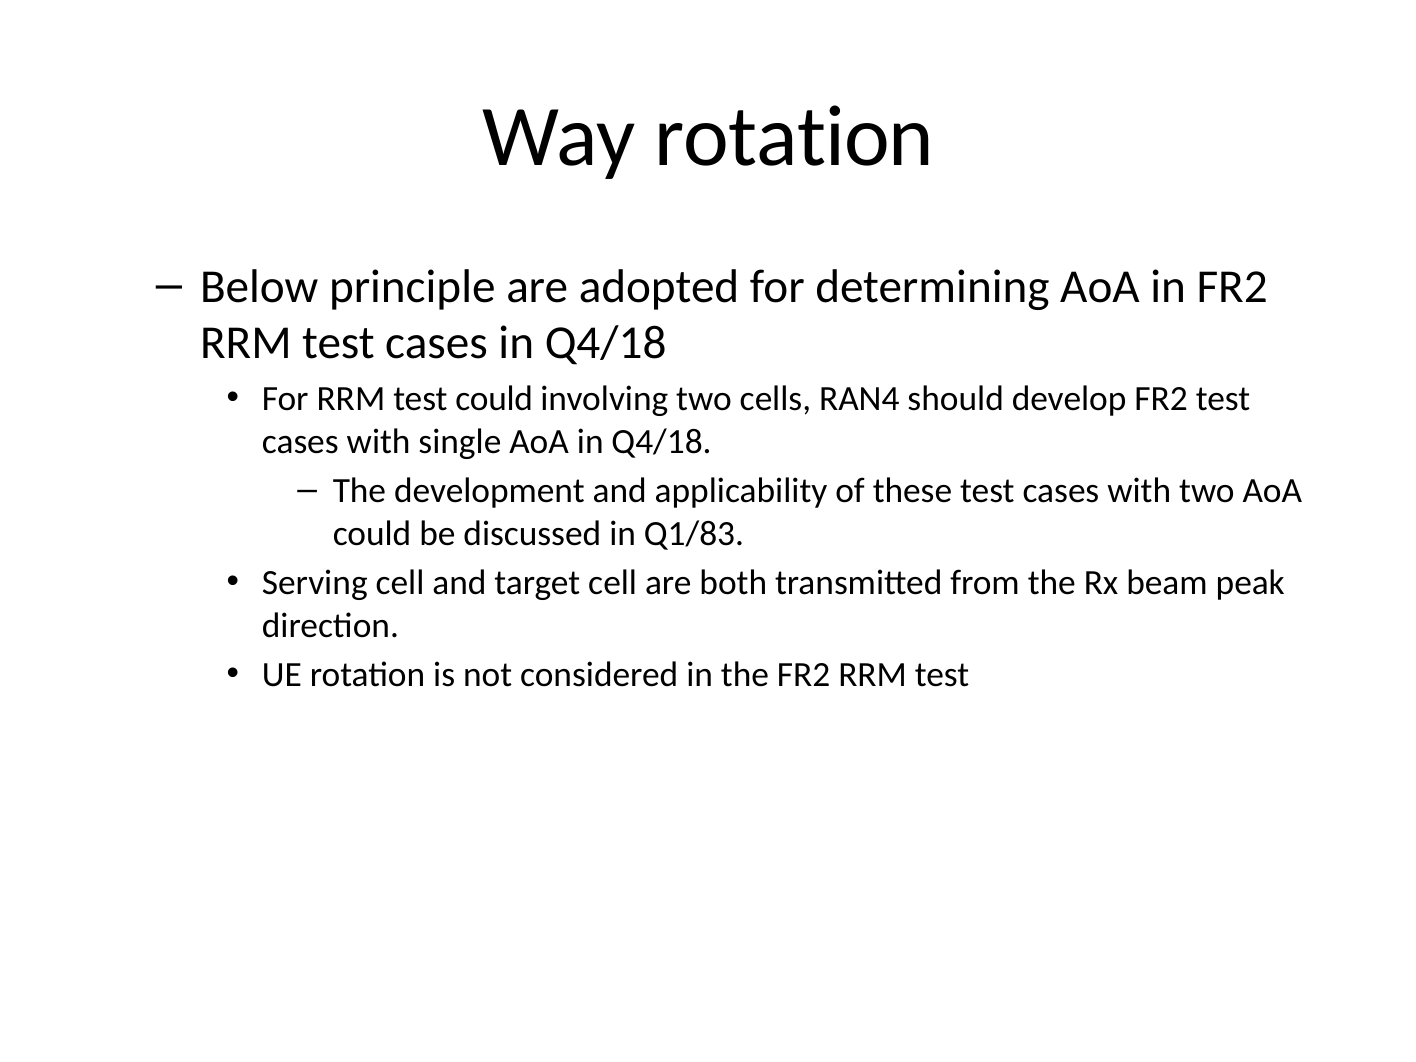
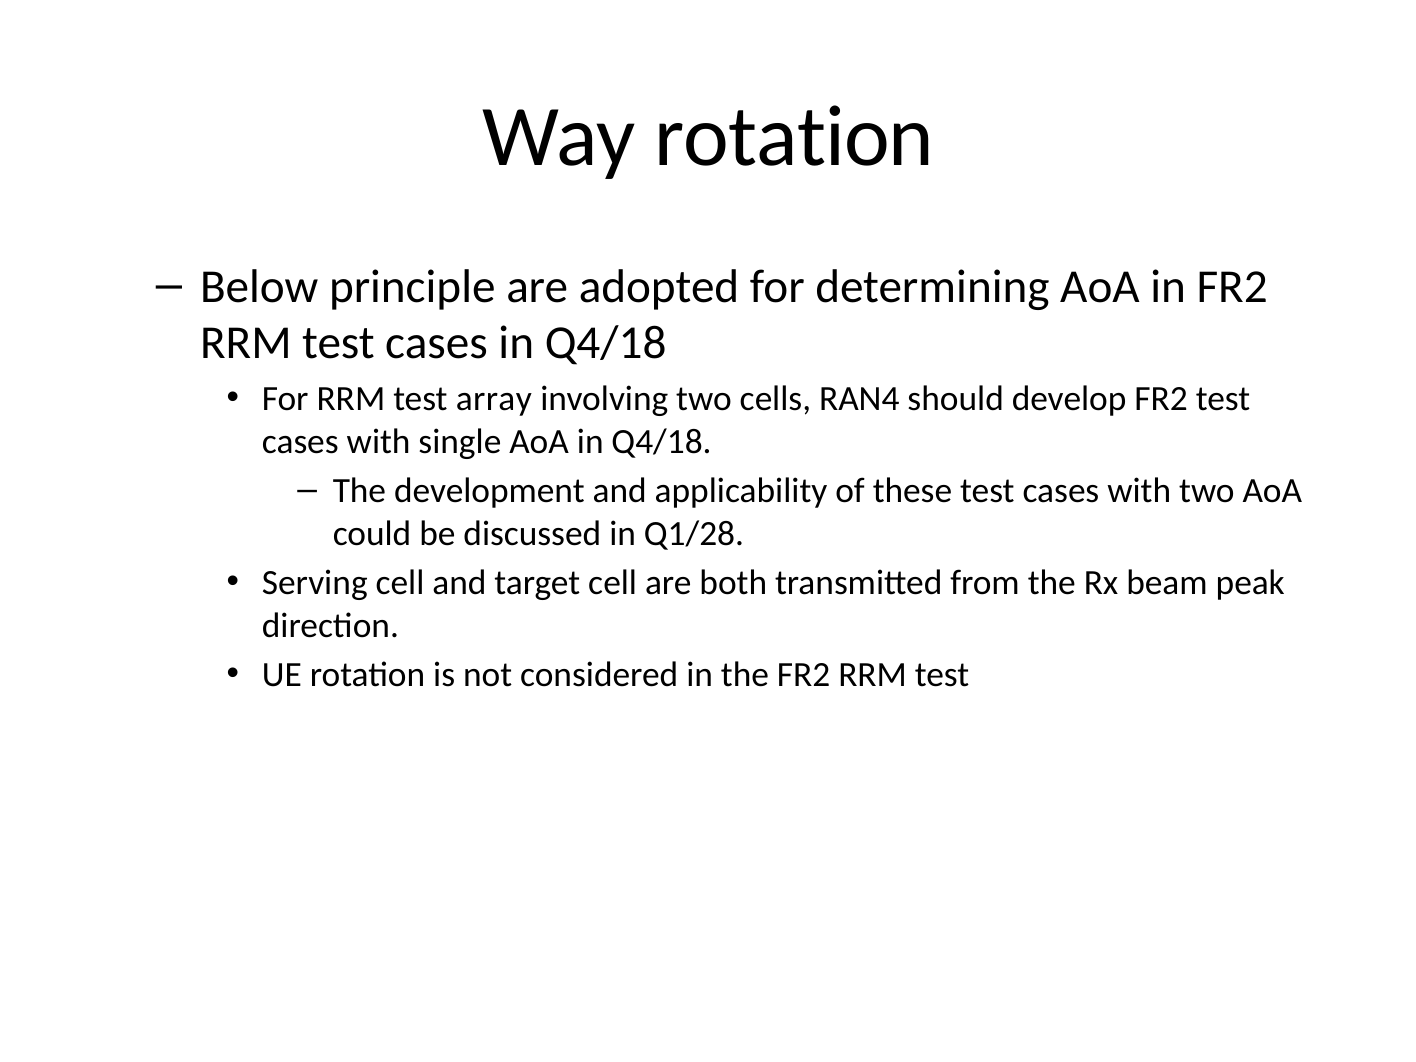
test could: could -> array
Q1/83: Q1/83 -> Q1/28
